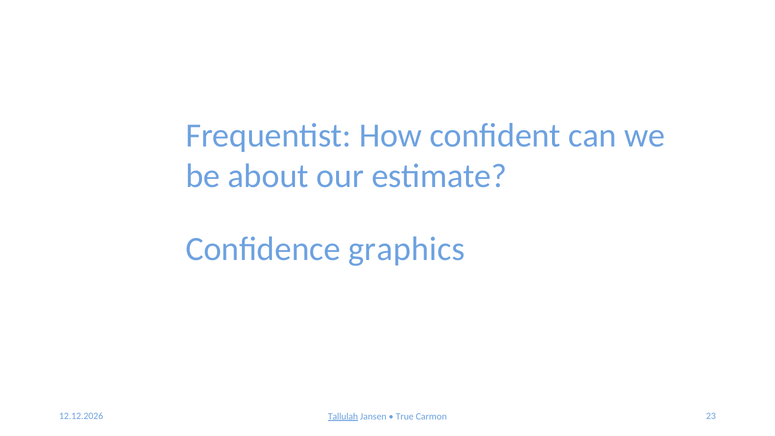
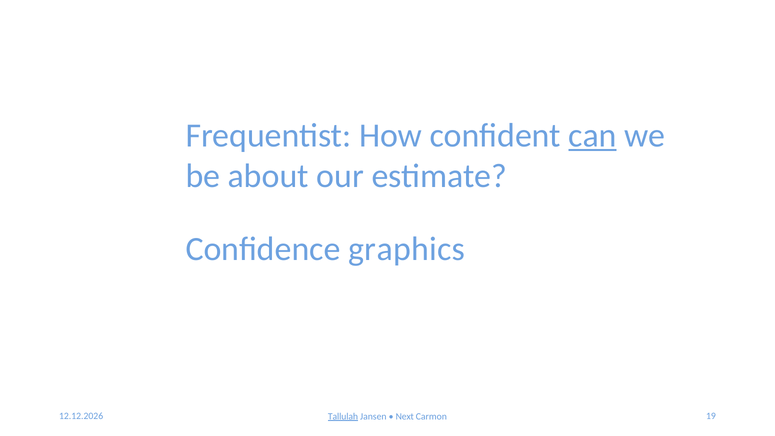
can underline: none -> present
True: True -> Next
23: 23 -> 19
